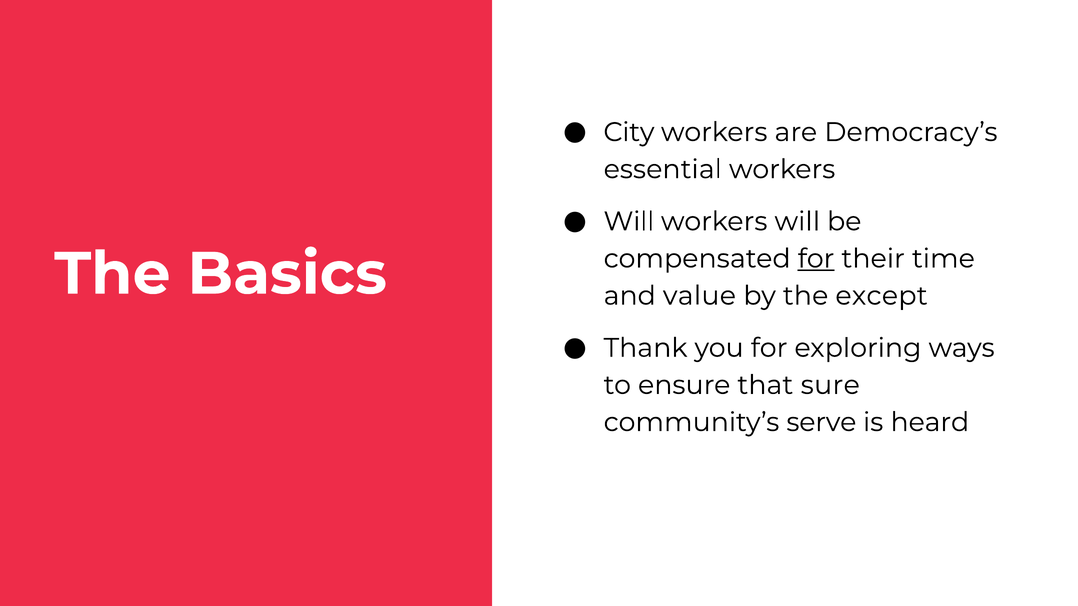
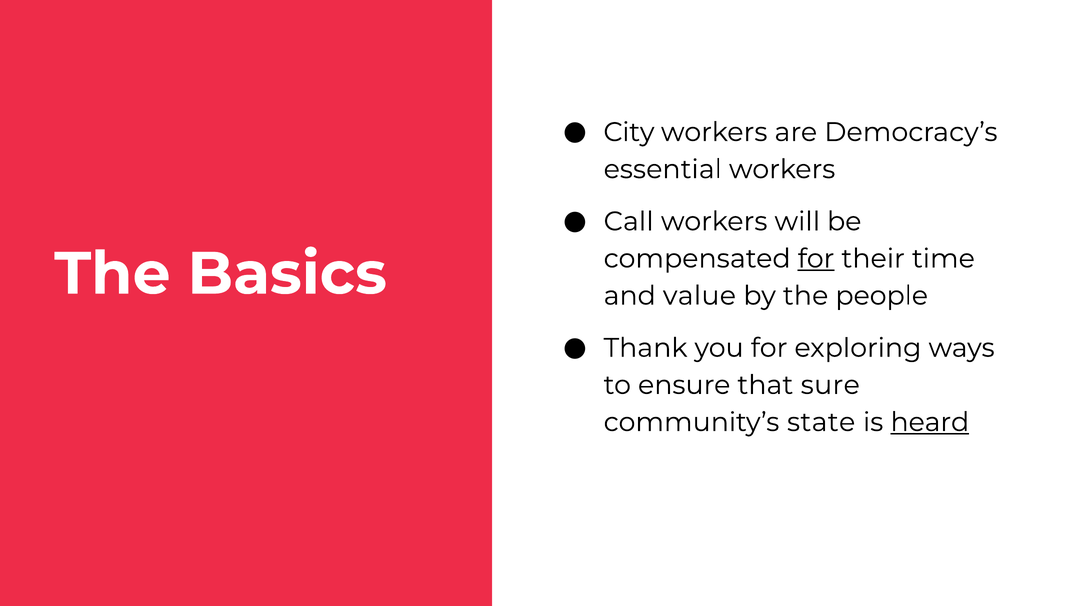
Will at (629, 222): Will -> Call
except: except -> people
serve: serve -> state
heard underline: none -> present
